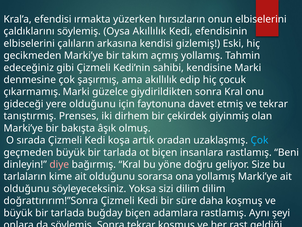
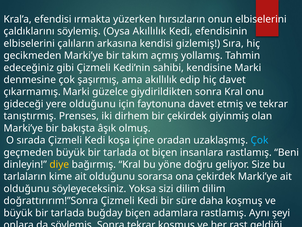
Eski: Eski -> Sıra
hiç çocuk: çocuk -> davet
artık: artık -> içine
diye colour: pink -> yellow
ona yollamış: yollamış -> çekirdek
